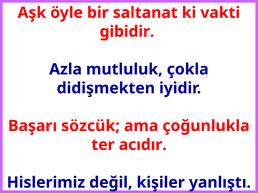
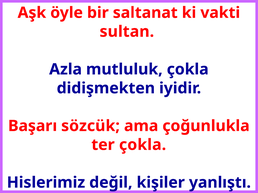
gibidir: gibidir -> sultan
ter acıdır: acıdır -> çokla
